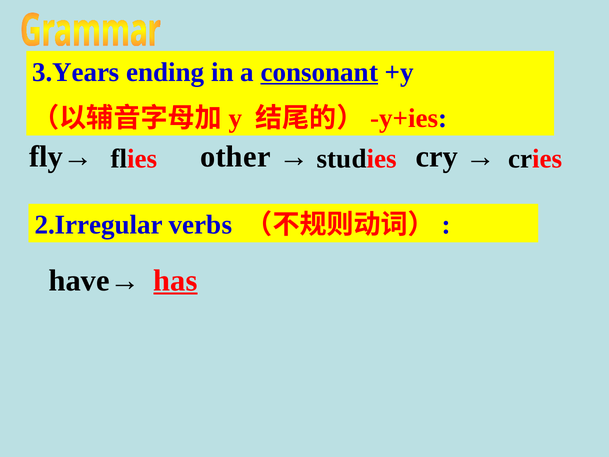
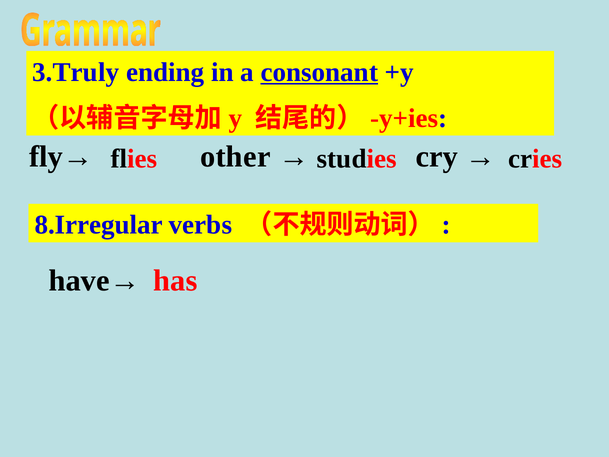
3.Years: 3.Years -> 3.Truly
2.Irregular: 2.Irregular -> 8.Irregular
has underline: present -> none
